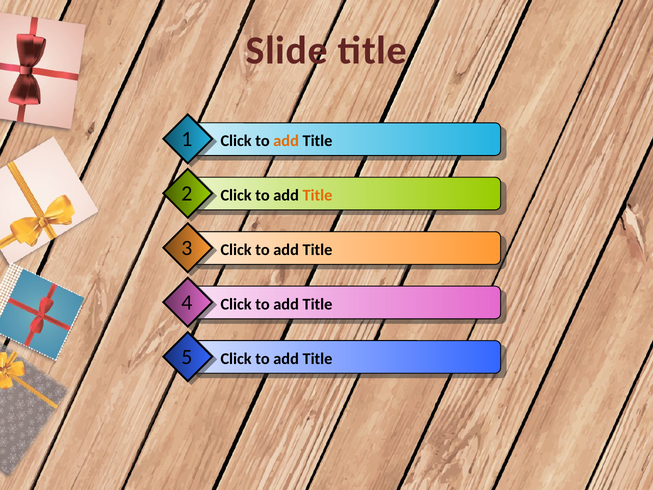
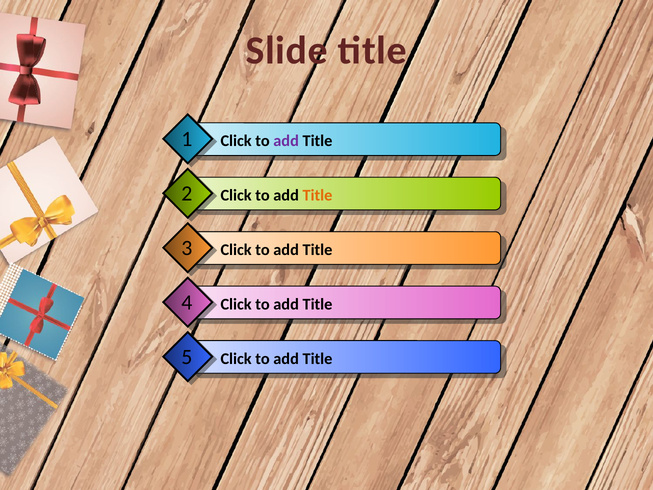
add at (286, 141) colour: orange -> purple
